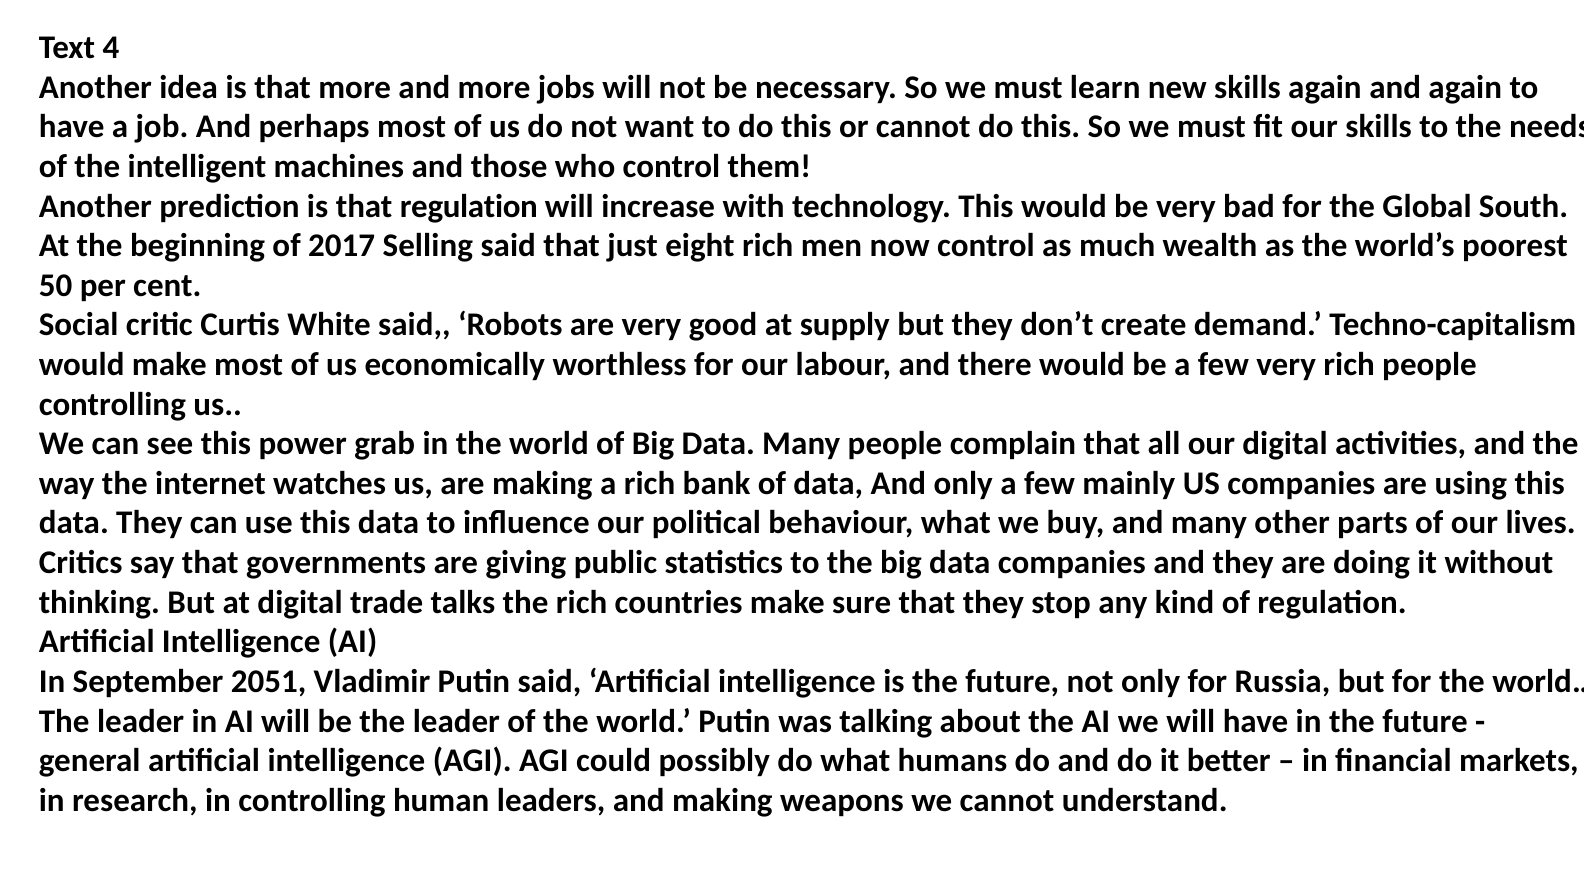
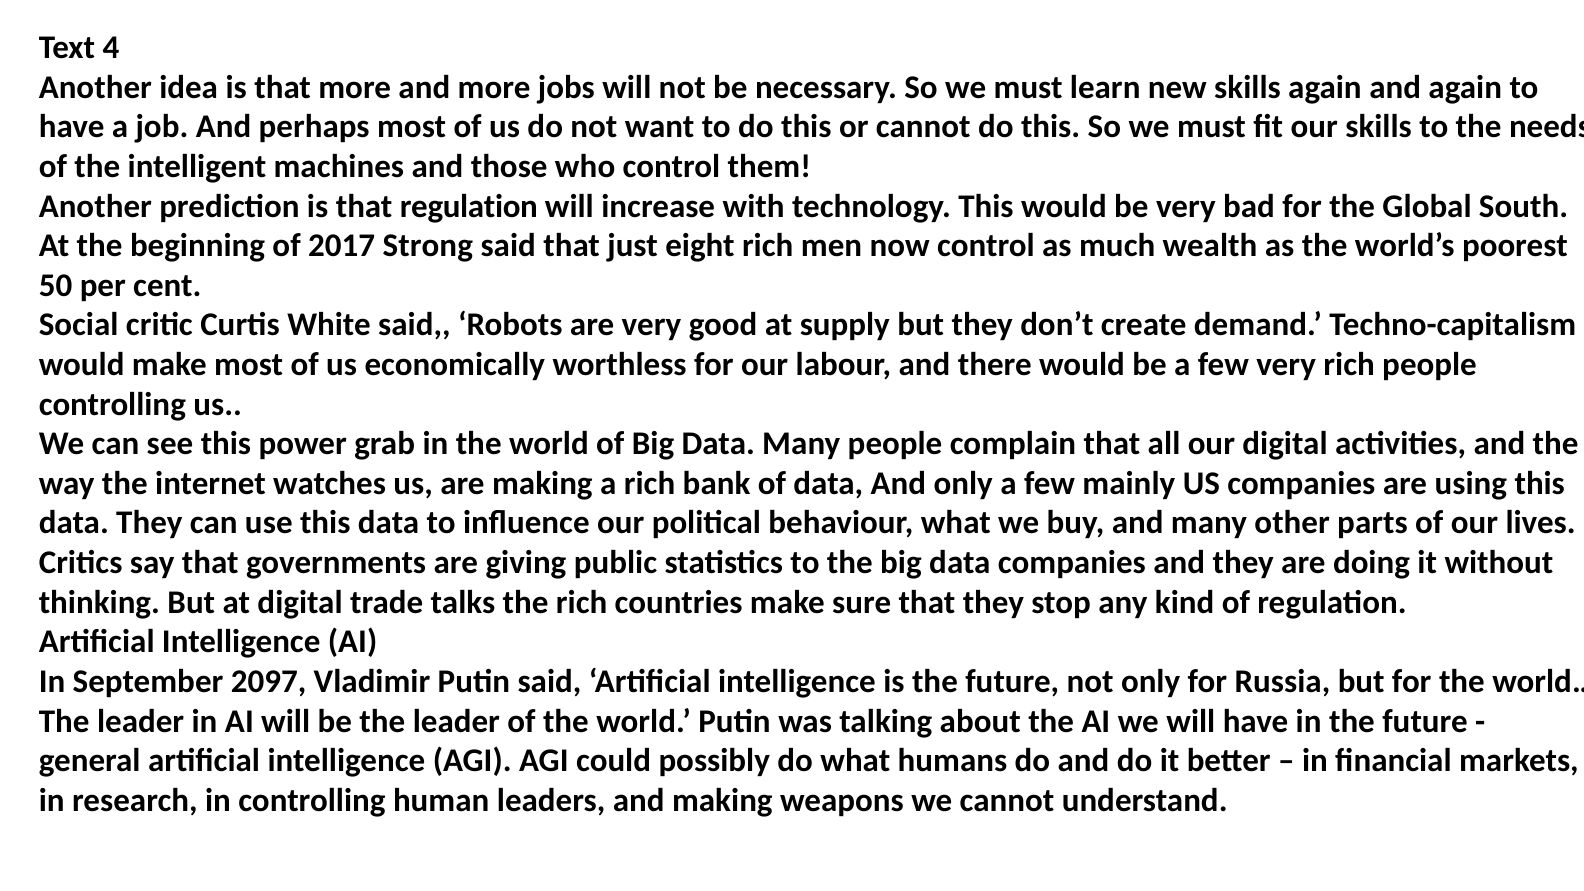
Selling: Selling -> Strong
2051: 2051 -> 2097
